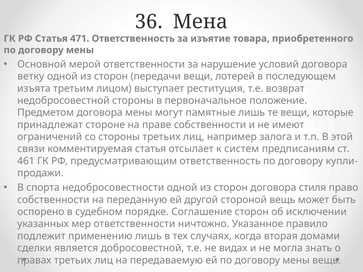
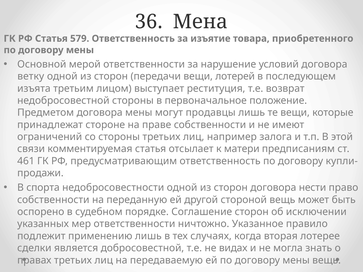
471: 471 -> 579
памятные: памятные -> продавцы
систем: систем -> матери
стиля: стиля -> нести
домами: домами -> лотерее
